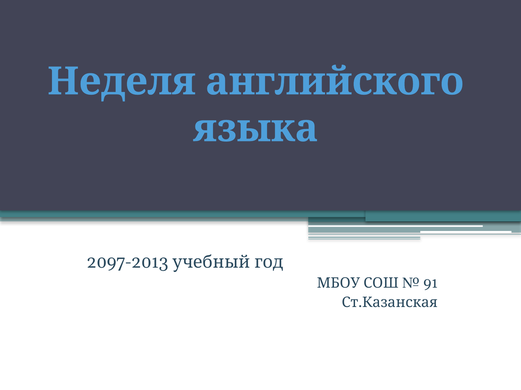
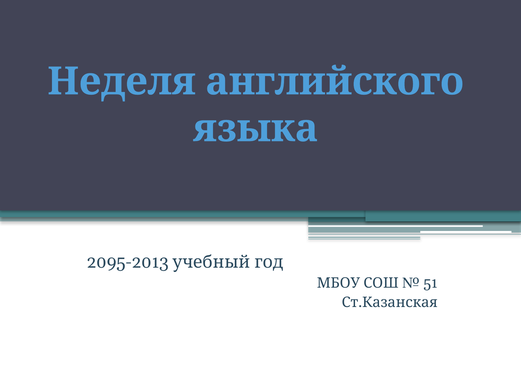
2097-2013: 2097-2013 -> 2095-2013
91: 91 -> 51
